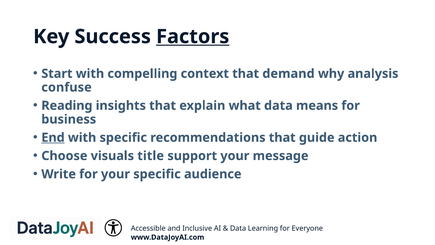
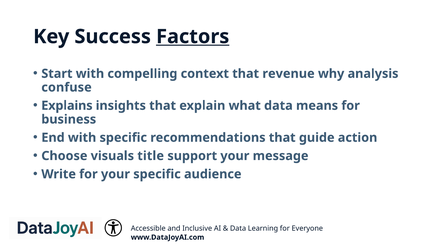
demand: demand -> revenue
Reading: Reading -> Explains
End underline: present -> none
